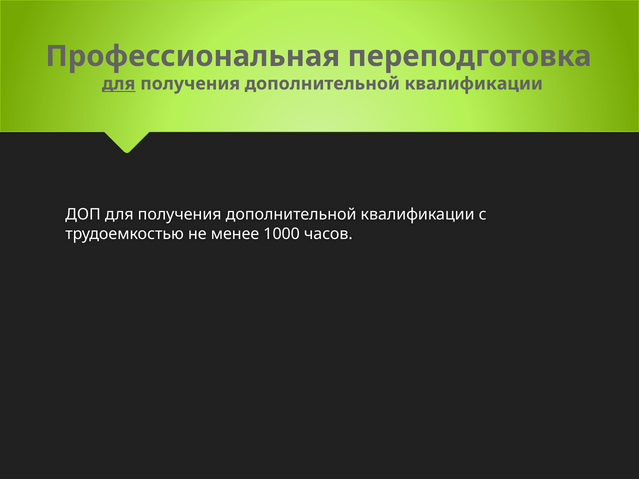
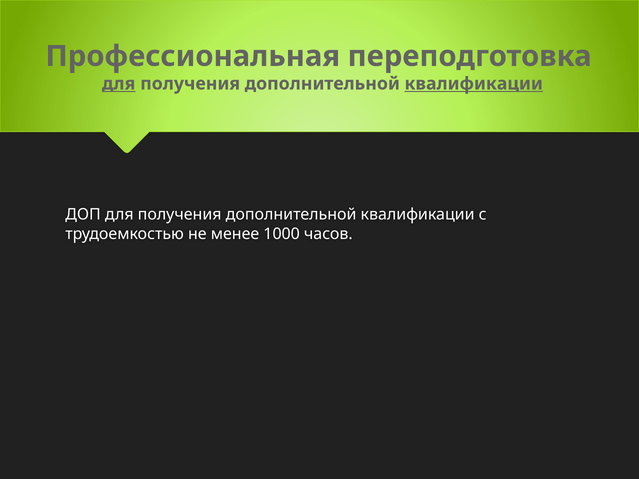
квалификации at (474, 84) underline: none -> present
